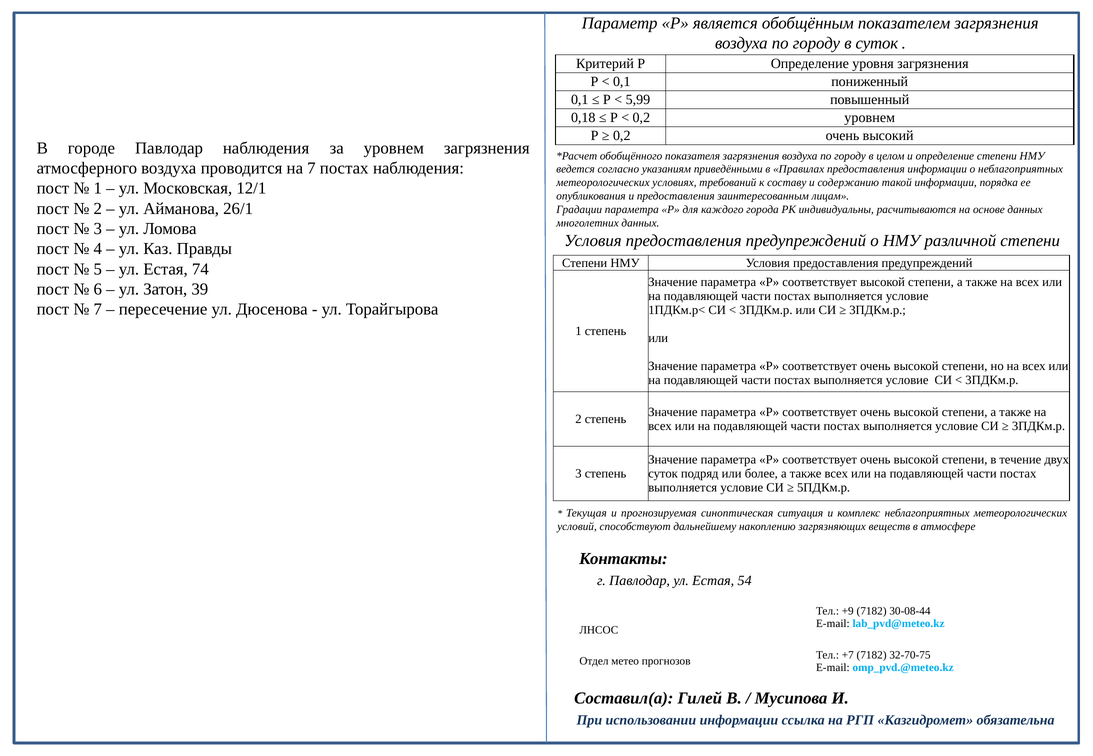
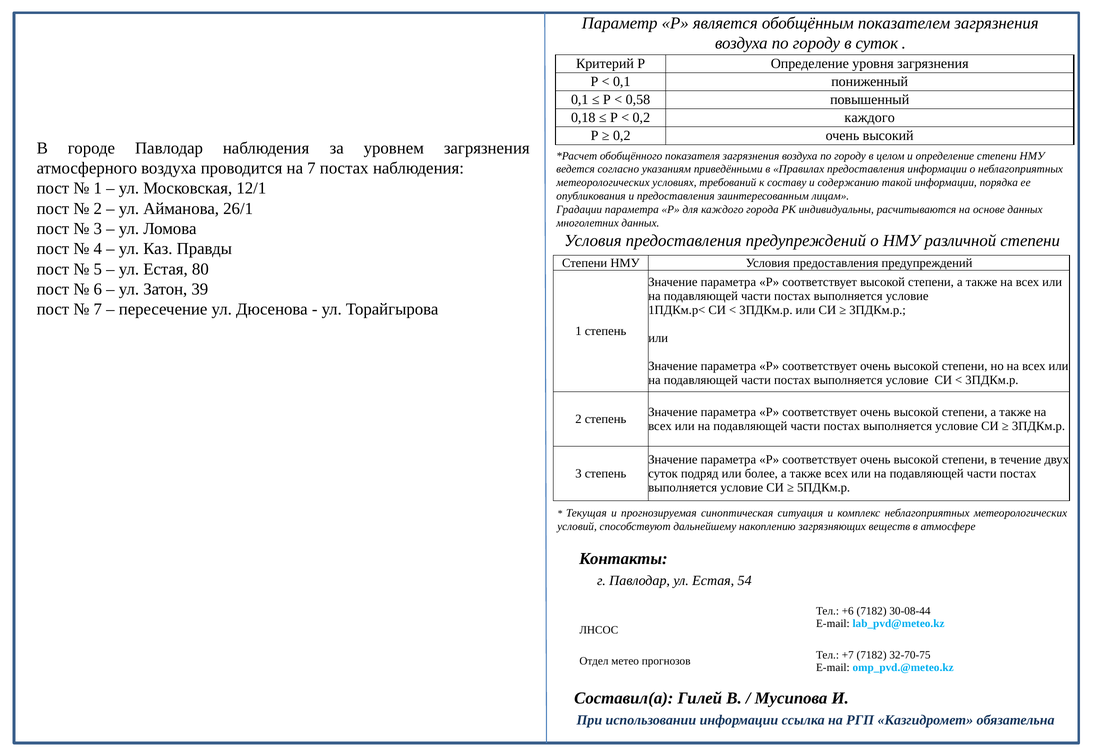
5,99: 5,99 -> 0,58
0,2 уровнем: уровнем -> каждого
74: 74 -> 80
+9: +9 -> +6
